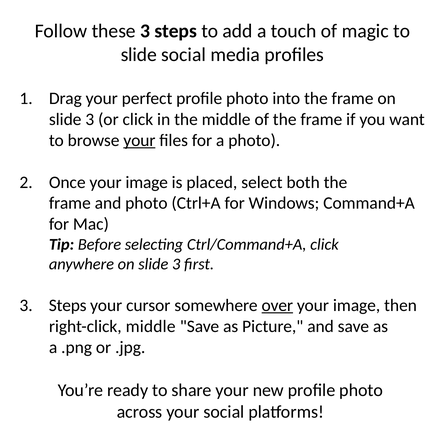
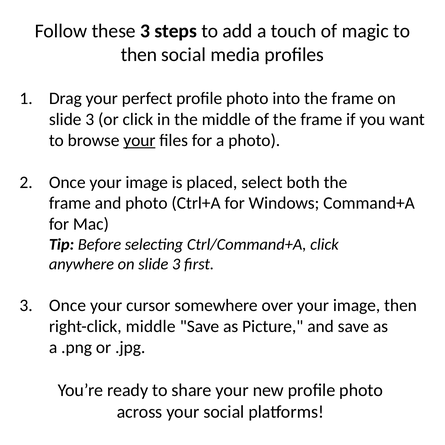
slide at (139, 55): slide -> then
Steps at (68, 305): Steps -> Once
over underline: present -> none
